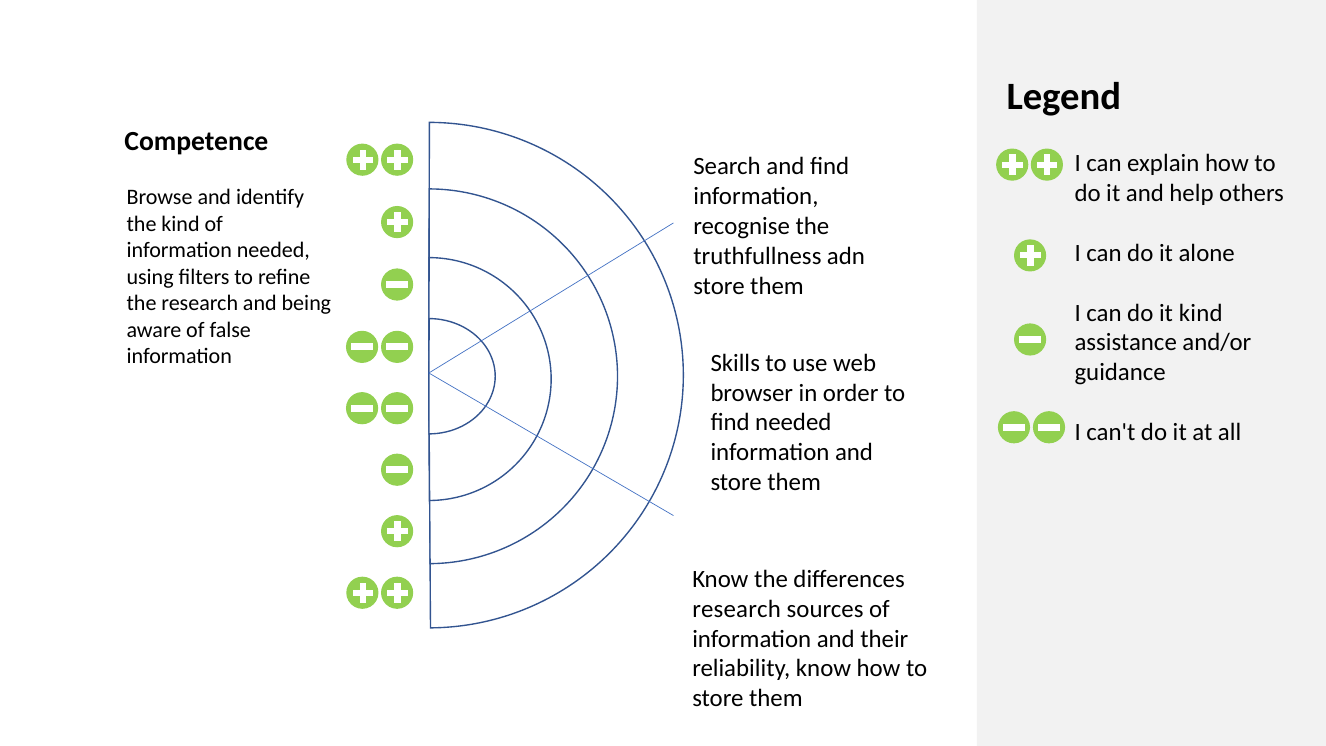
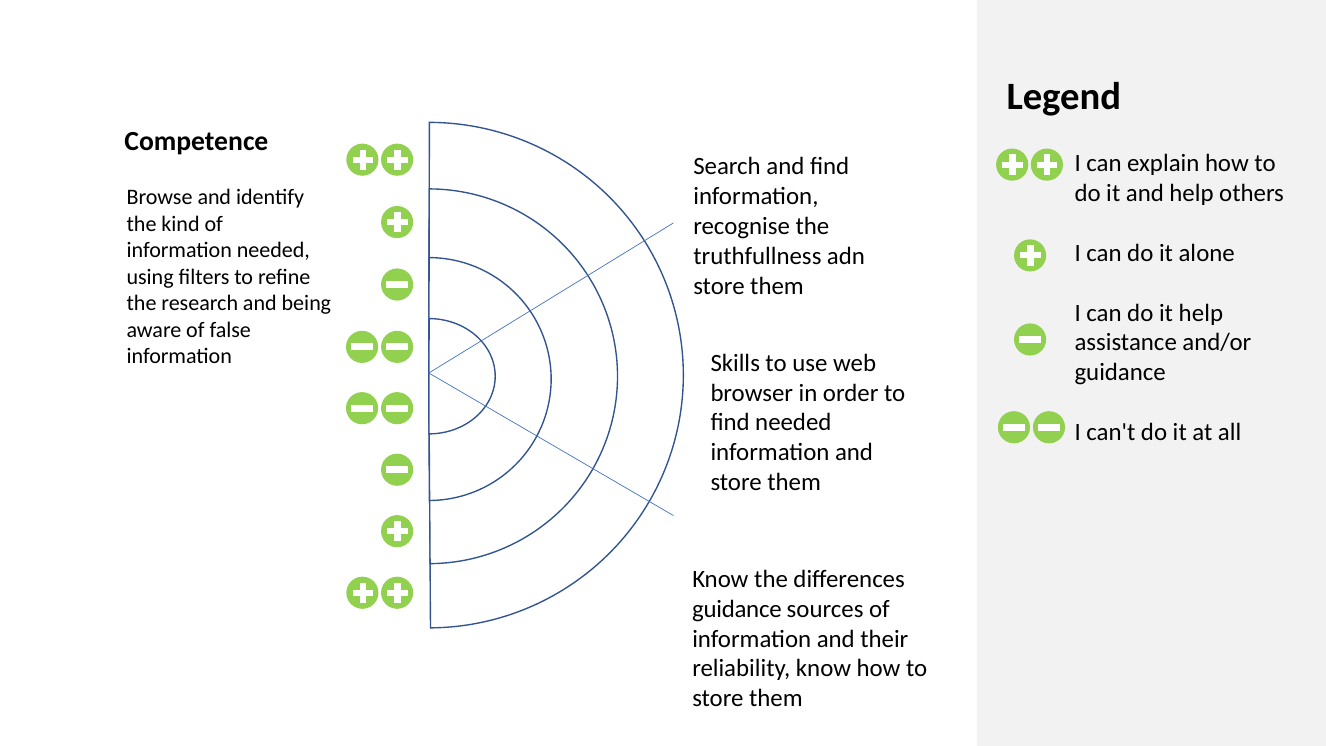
it kind: kind -> help
research at (737, 609): research -> guidance
